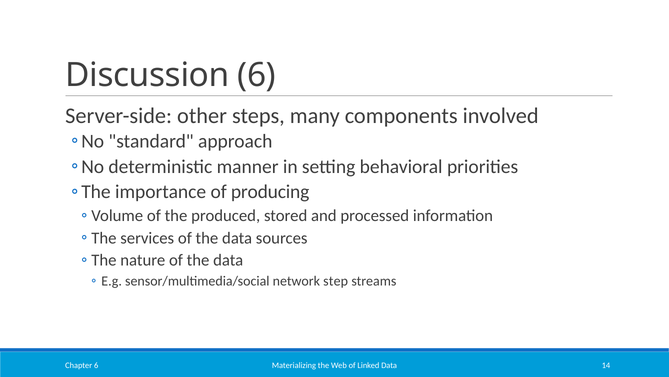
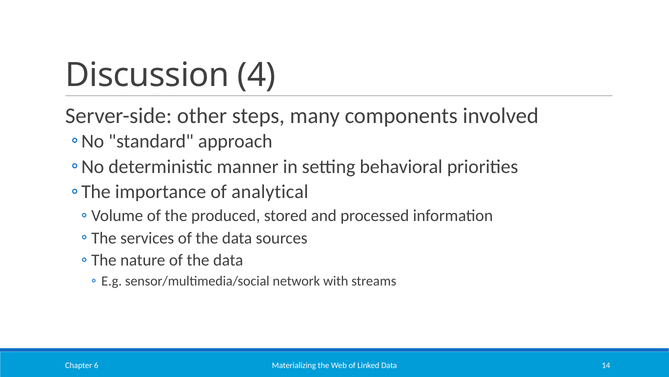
Discussion 6: 6 -> 4
producing: producing -> analytical
step: step -> with
